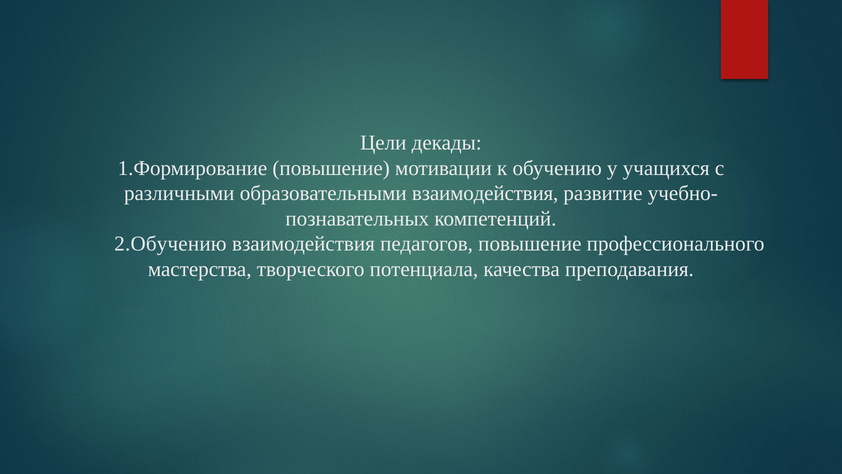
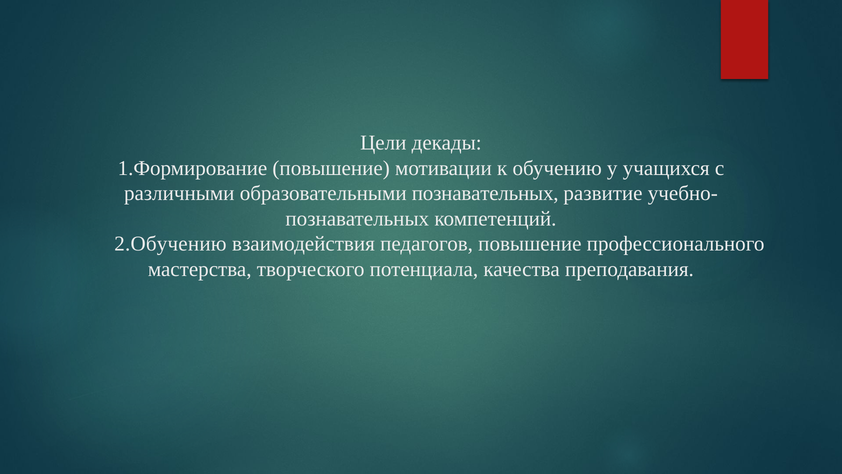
образовательными взаимодействия: взаимодействия -> познавательных
